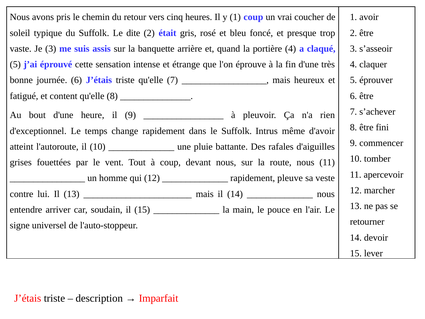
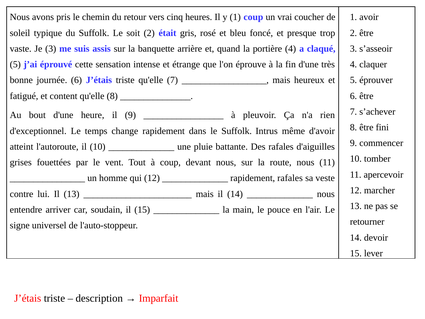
dite: dite -> soit
rapidement pleuve: pleuve -> rafales
